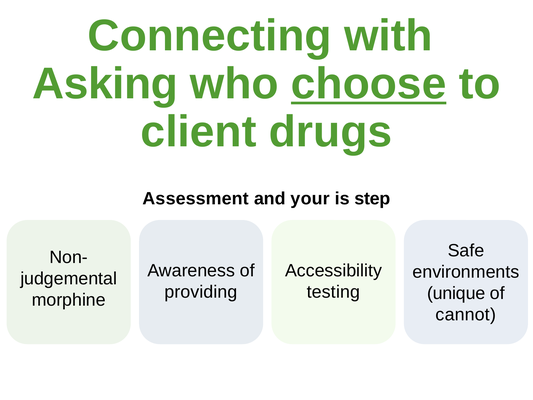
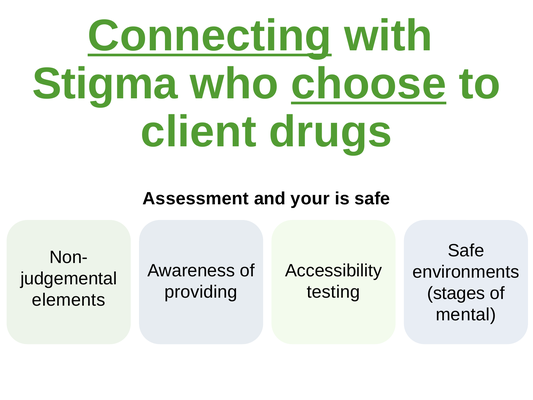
Connecting underline: none -> present
Asking: Asking -> Stigma
is step: step -> safe
unique: unique -> stages
morphine: morphine -> elements
cannot: cannot -> mental
